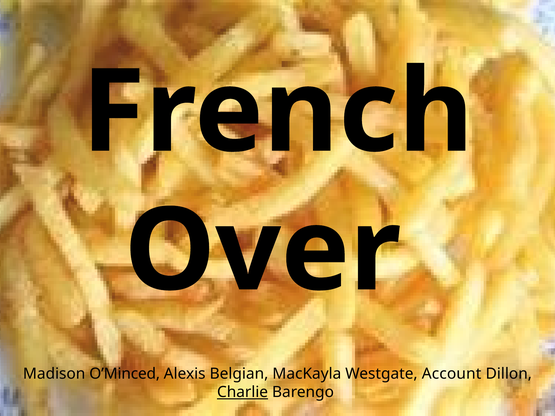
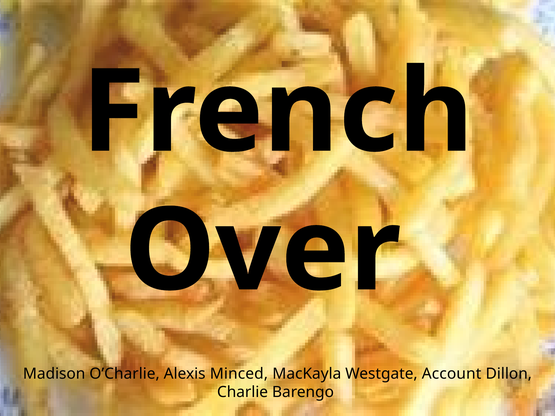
O’Minced: O’Minced -> O’Charlie
Belgian: Belgian -> Minced
Charlie underline: present -> none
